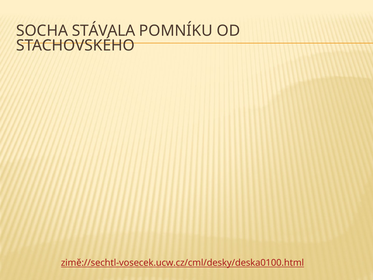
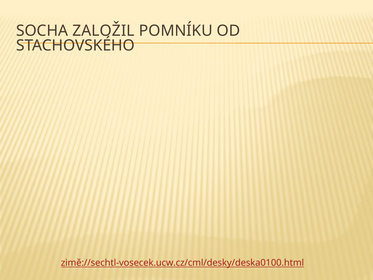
STÁVALA: STÁVALA -> ZALOŽIL
